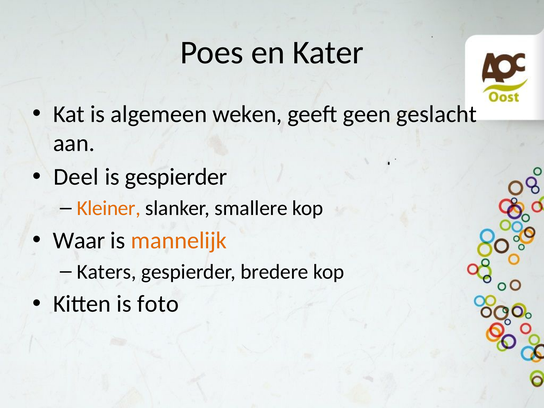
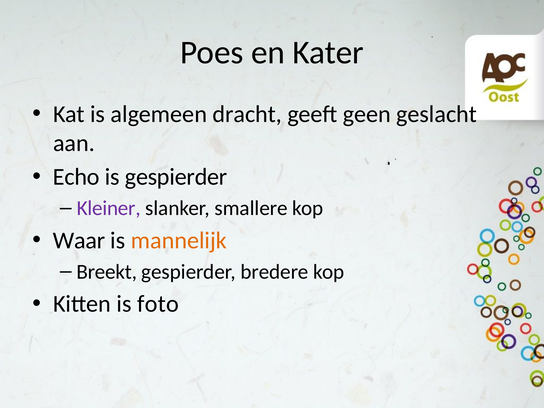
weken: weken -> dracht
Deel: Deel -> Echo
Kleiner colour: orange -> purple
Katers: Katers -> Breekt
